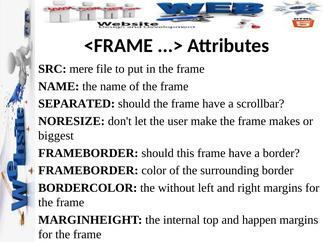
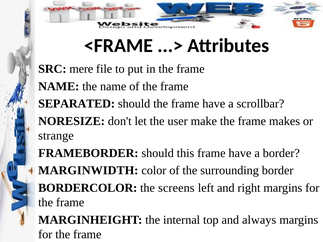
biggest: biggest -> strange
FRAMEBORDER at (88, 171): FRAMEBORDER -> MARGINWIDTH
without: without -> screens
happen: happen -> always
